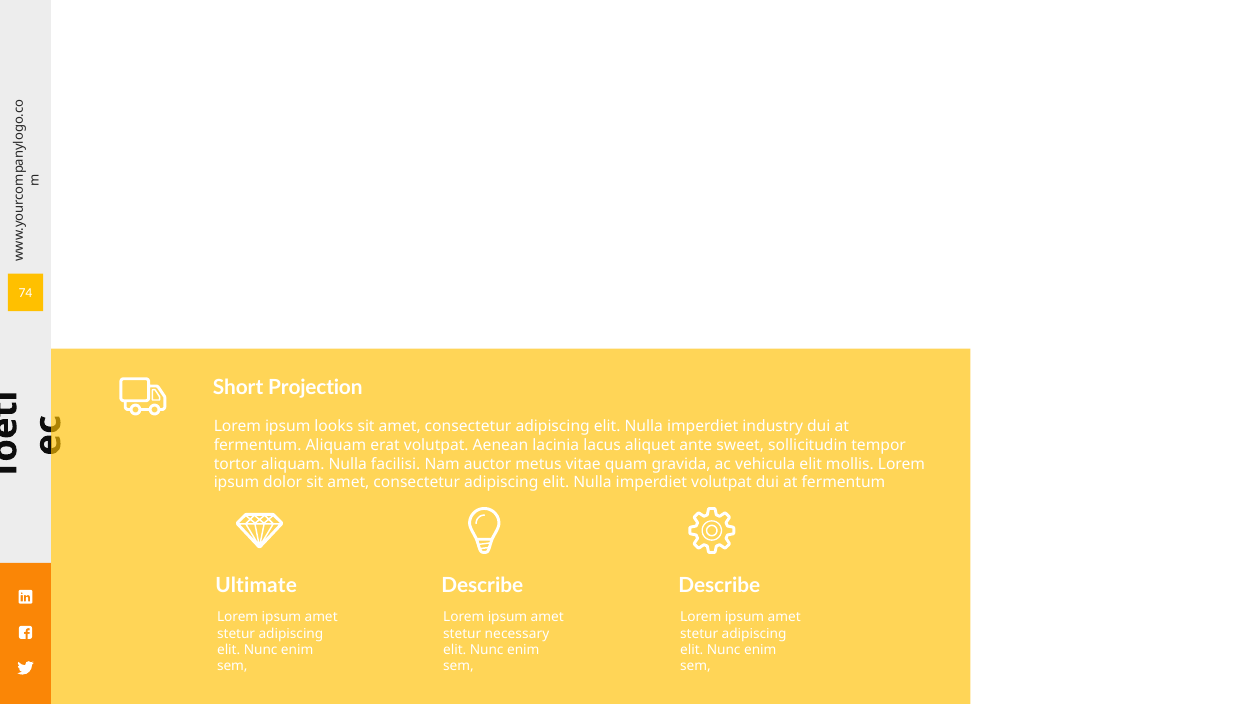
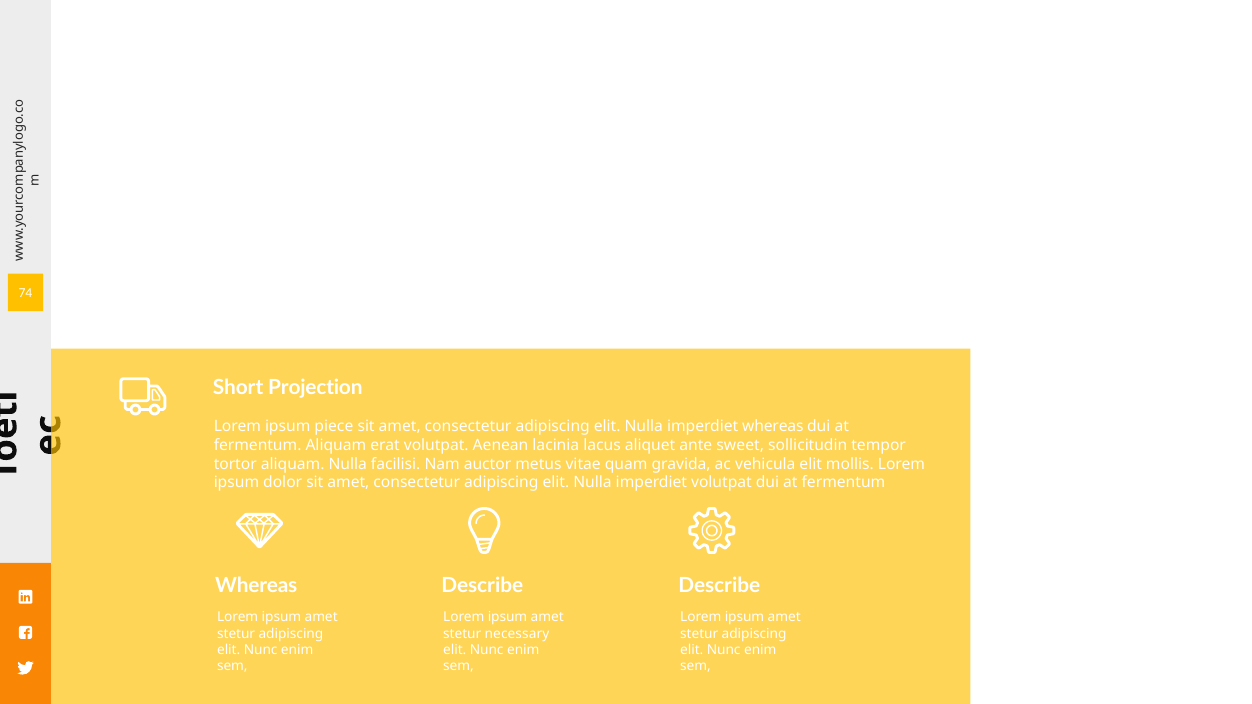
looks: looks -> piece
imperdiet industry: industry -> whereas
Ultimate at (256, 586): Ultimate -> Whereas
